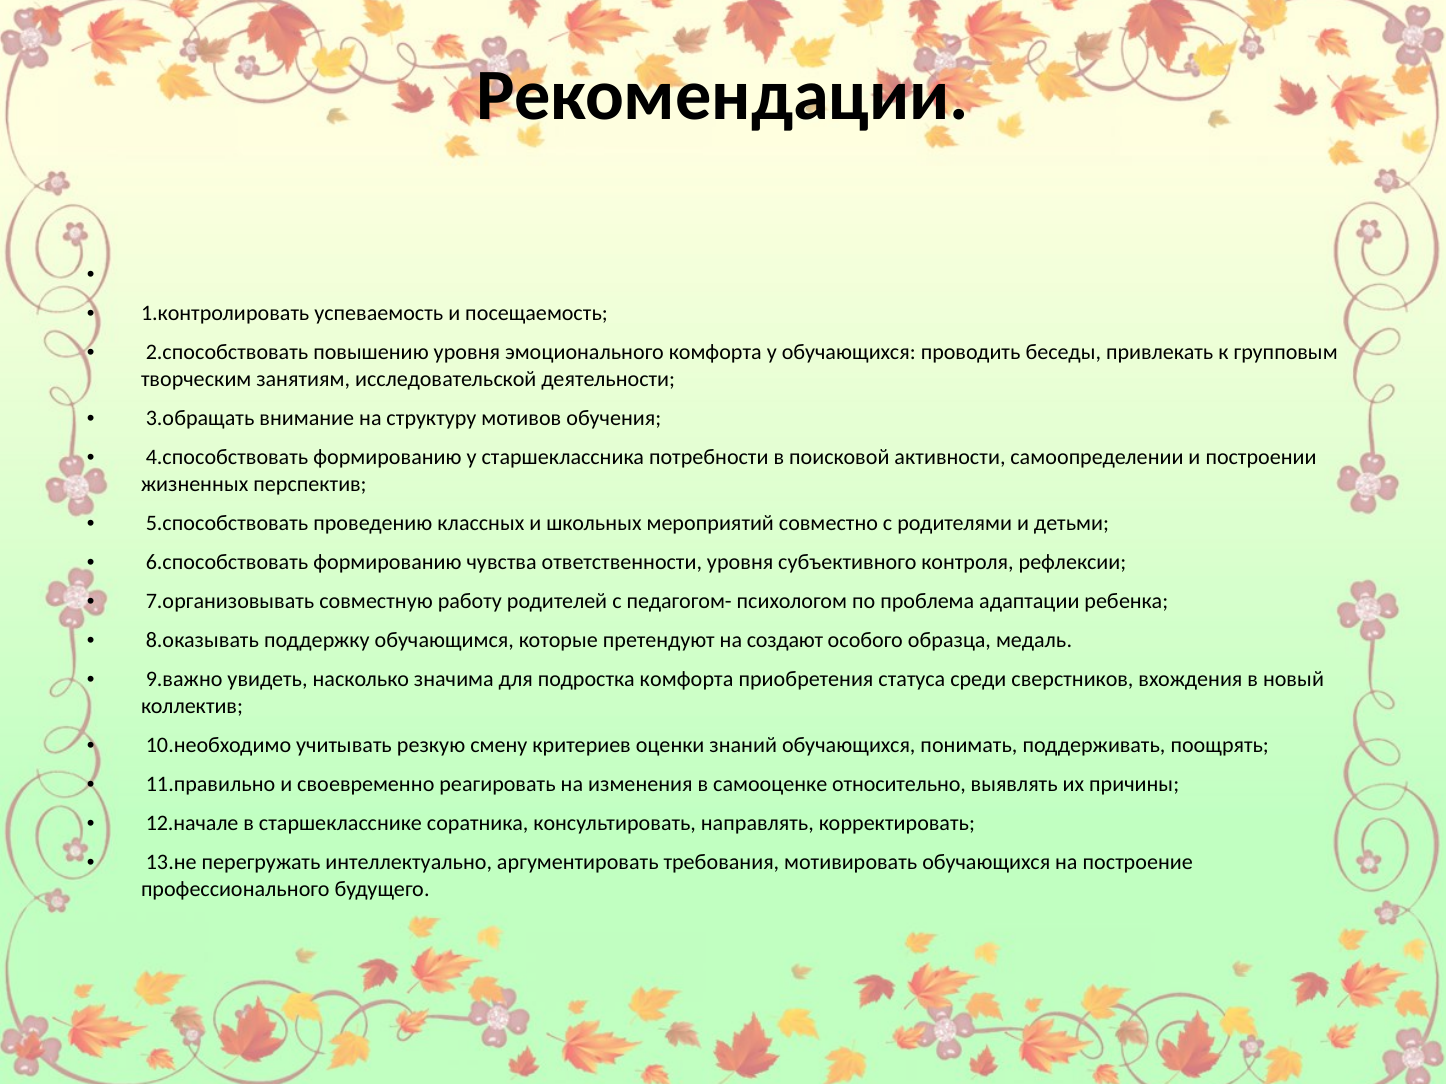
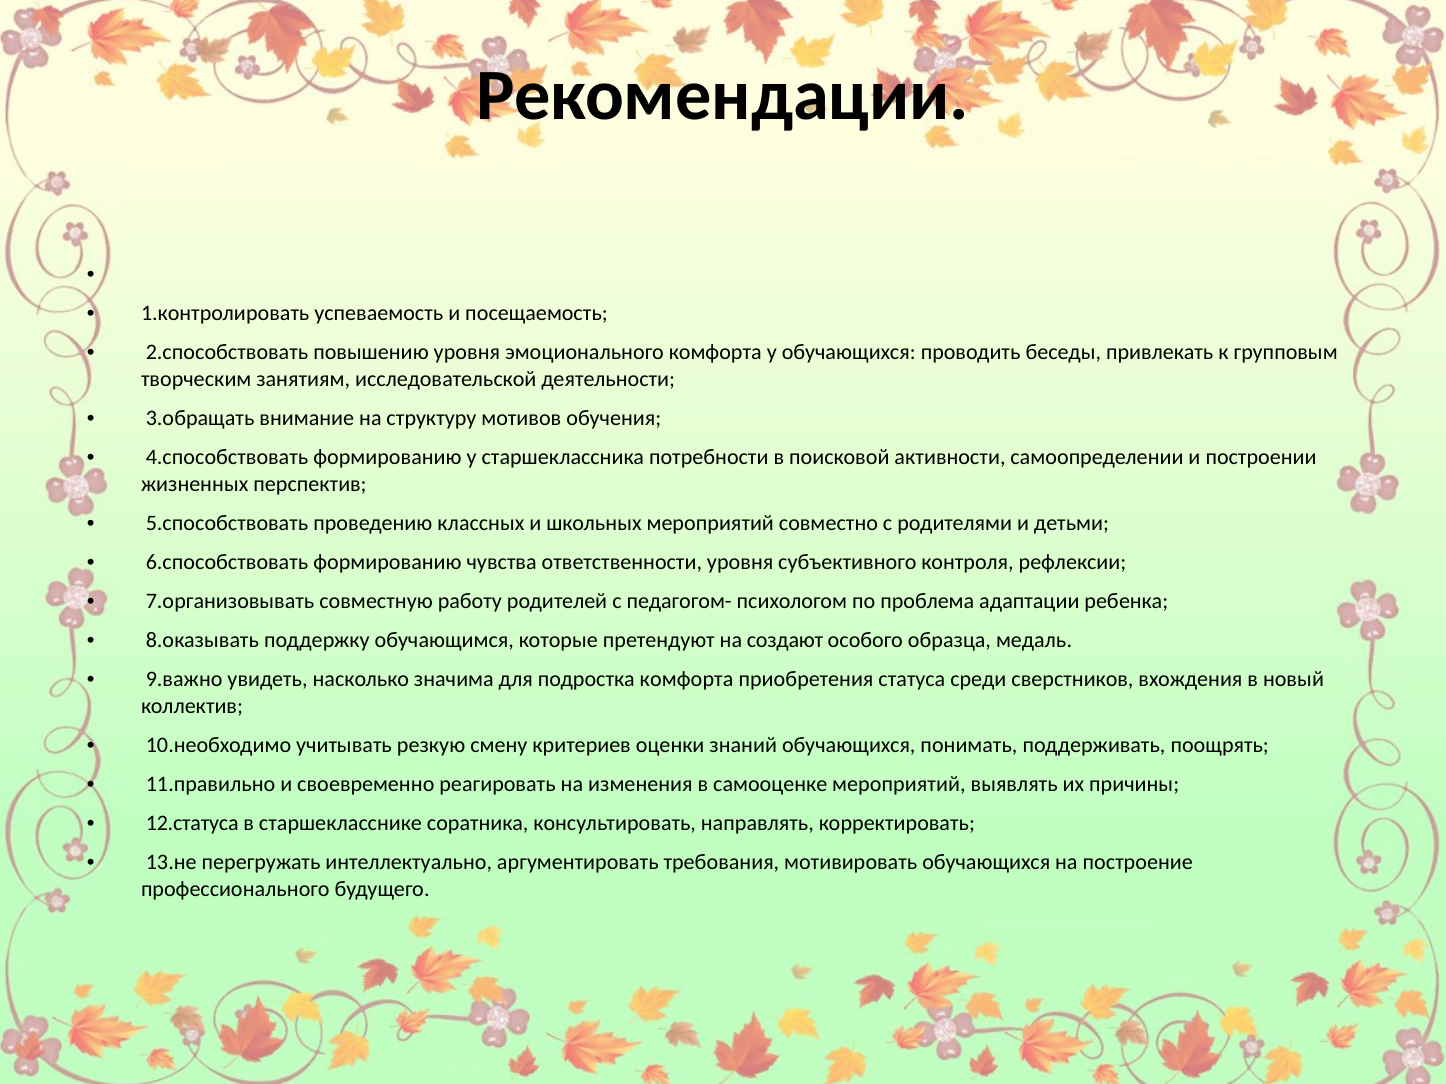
самооценке относительно: относительно -> мероприятий
12.начале: 12.начале -> 12.статуса
